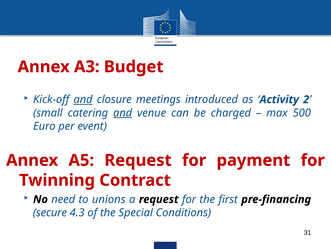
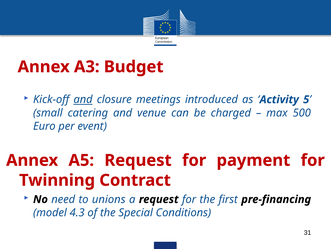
2: 2 -> 5
and at (123, 113) underline: present -> none
secure: secure -> model
